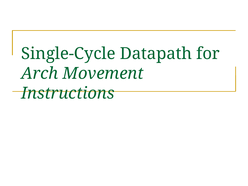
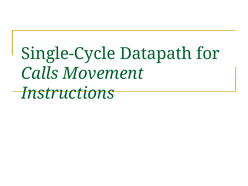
Arch: Arch -> Calls
